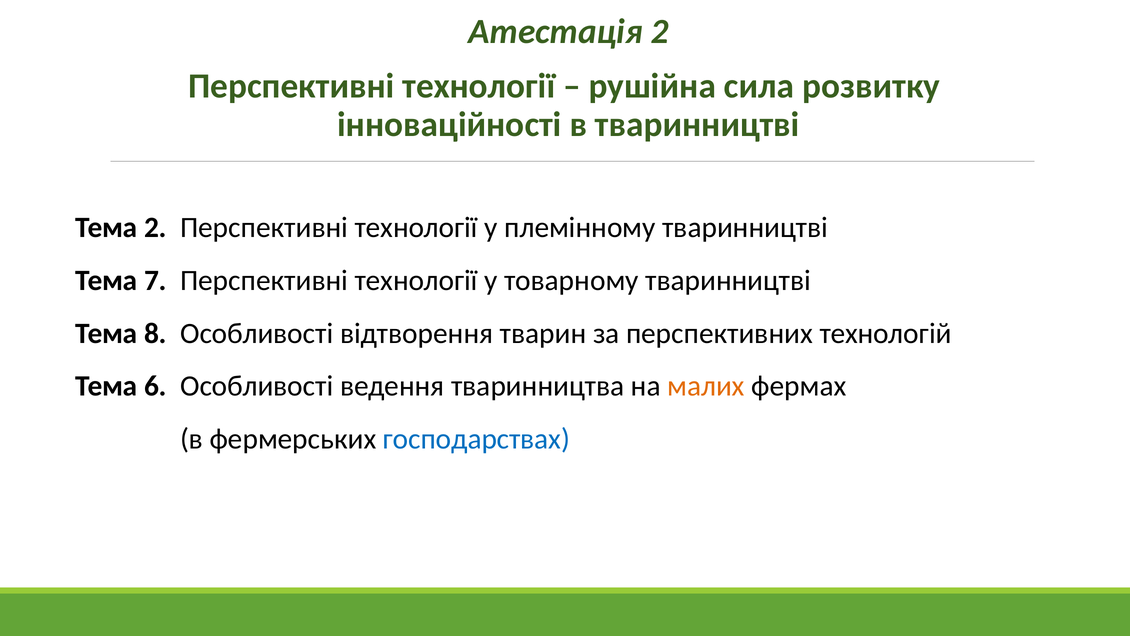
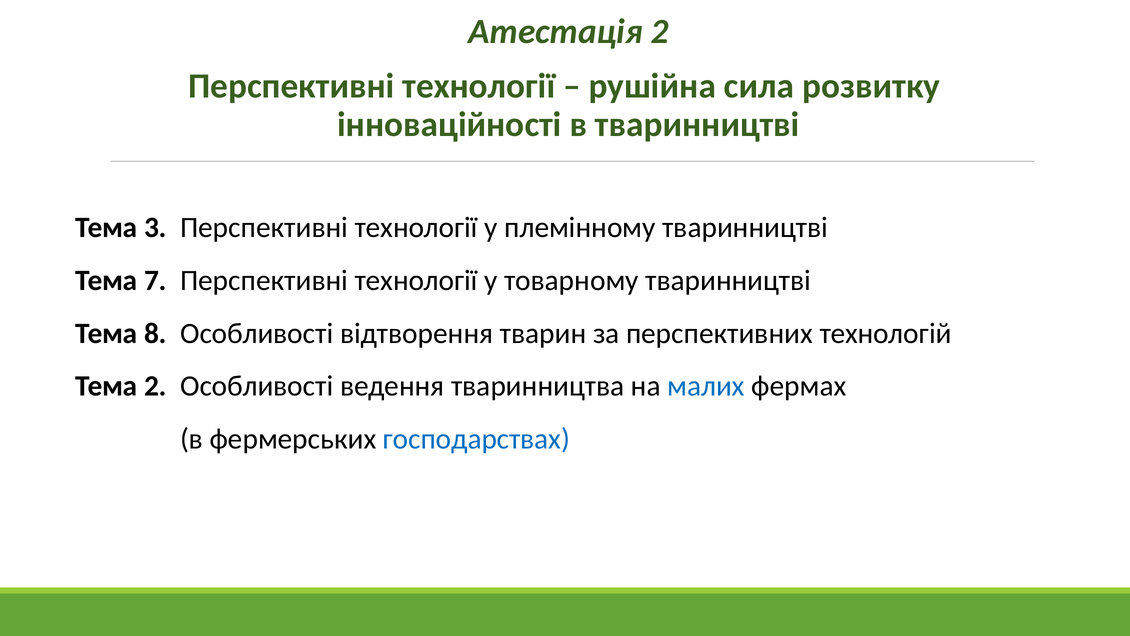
Тема 2: 2 -> 3
Тема 6: 6 -> 2
малих colour: orange -> blue
